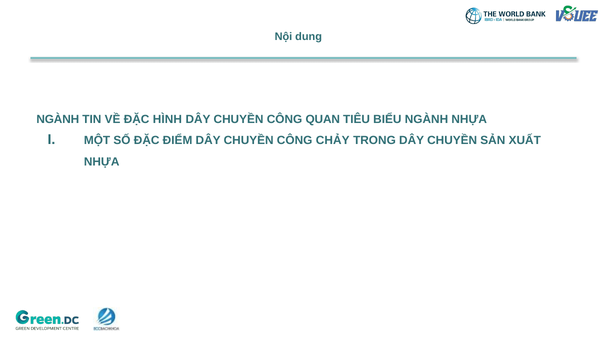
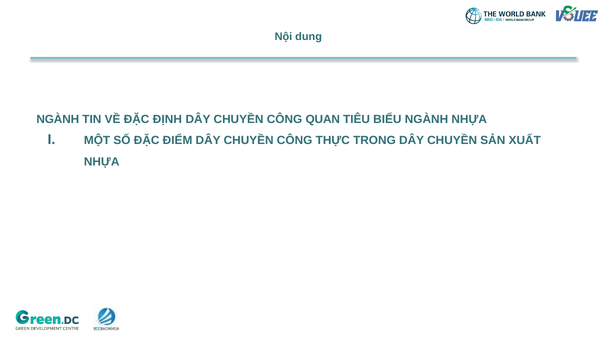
HÌNH: HÌNH -> ĐỊNH
CHẢY: CHẢY -> THỰC
